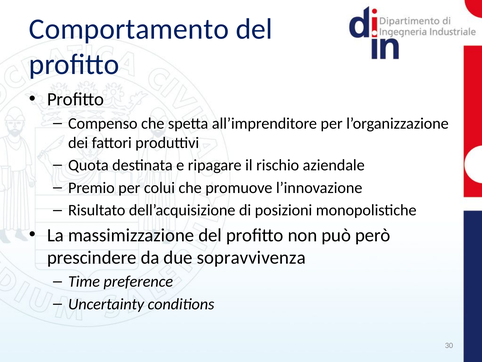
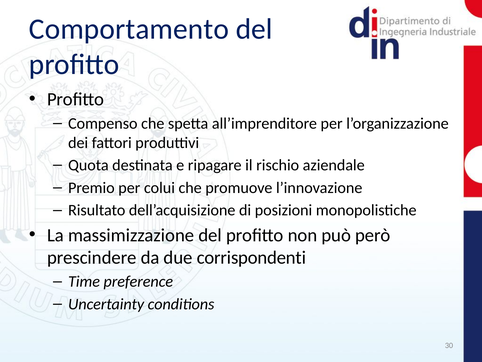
sopravvivenza: sopravvivenza -> corrispondenti
